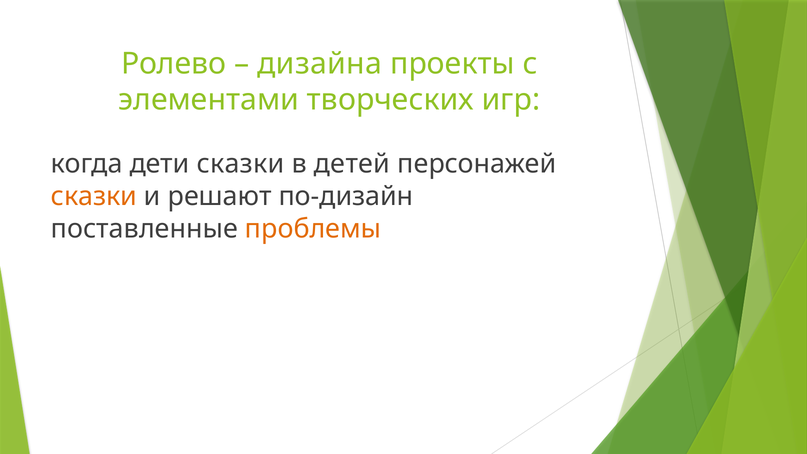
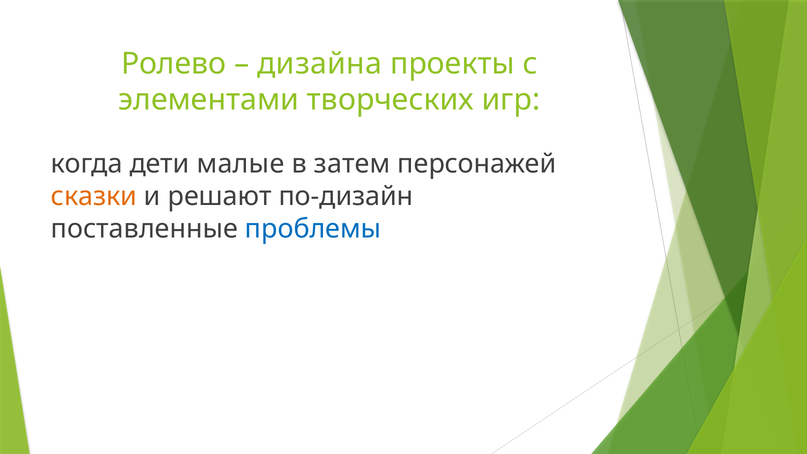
дети сказки: сказки -> малые
детей: детей -> затем
проблемы colour: orange -> blue
